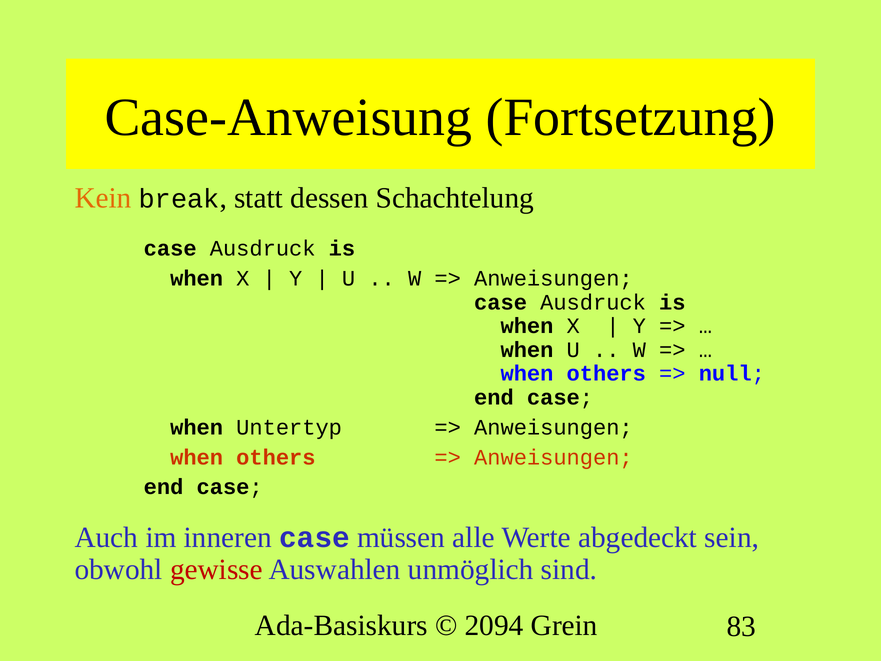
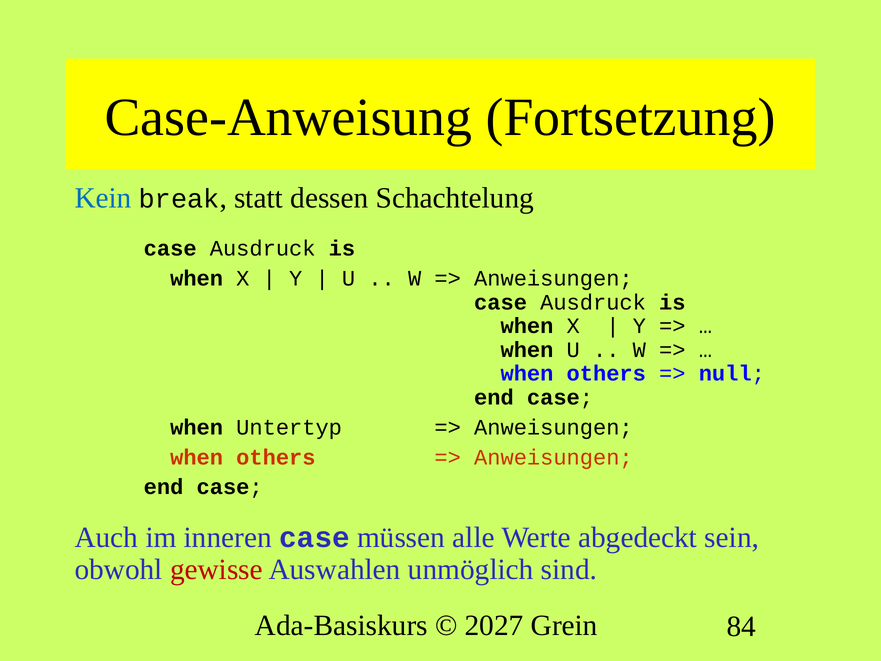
Kein colour: orange -> blue
2094: 2094 -> 2027
83: 83 -> 84
